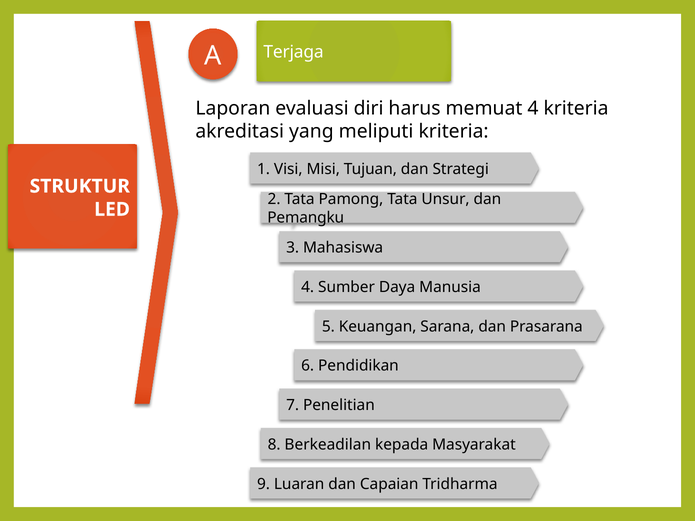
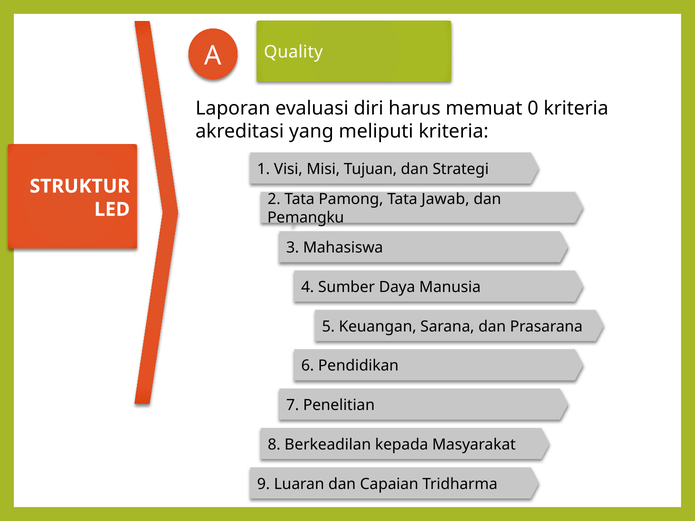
Terjaga: Terjaga -> Quality
memuat 4: 4 -> 0
Unsur: Unsur -> Jawab
